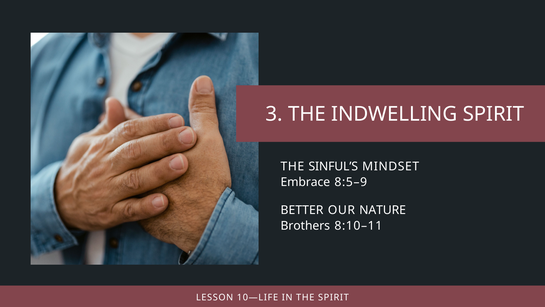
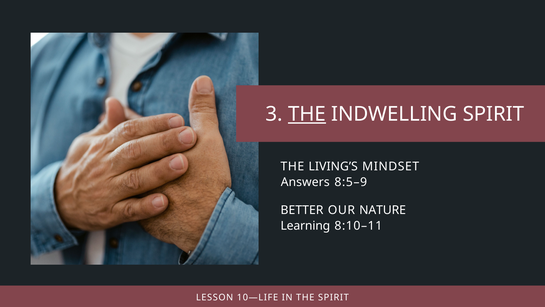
THE at (307, 114) underline: none -> present
SINFUL’S: SINFUL’S -> LIVING’S
Embrace: Embrace -> Answers
Brothers: Brothers -> Learning
